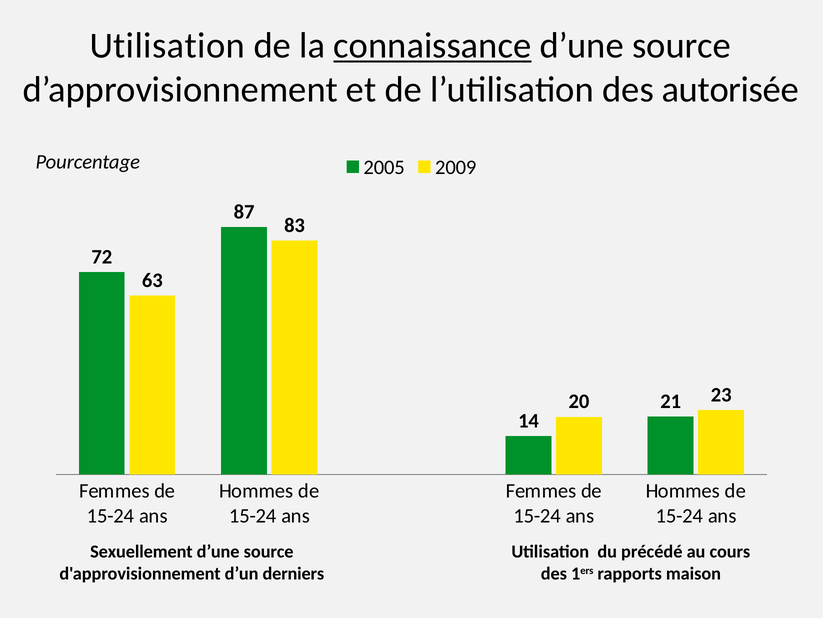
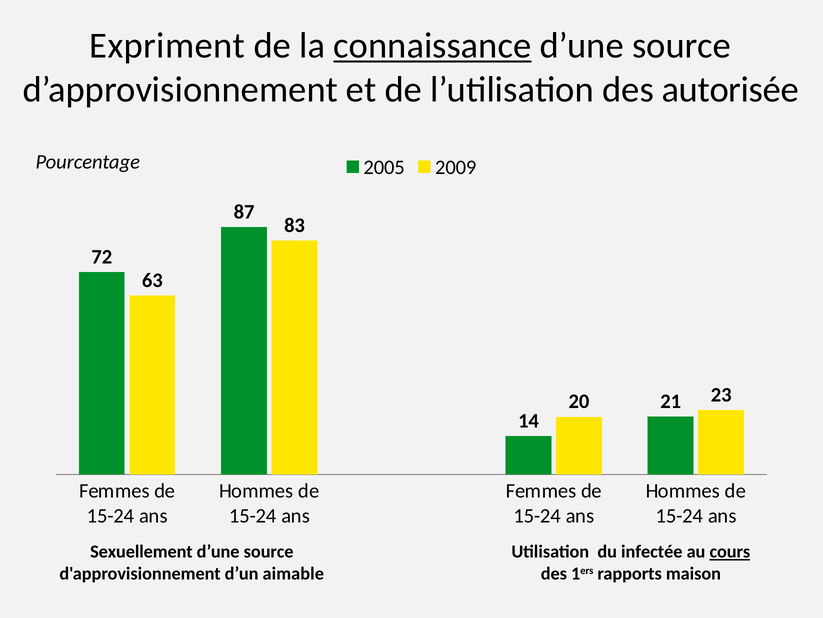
Utilisation at (167, 46): Utilisation -> Expriment
précédé: précédé -> infectée
cours underline: none -> present
derniers: derniers -> aimable
